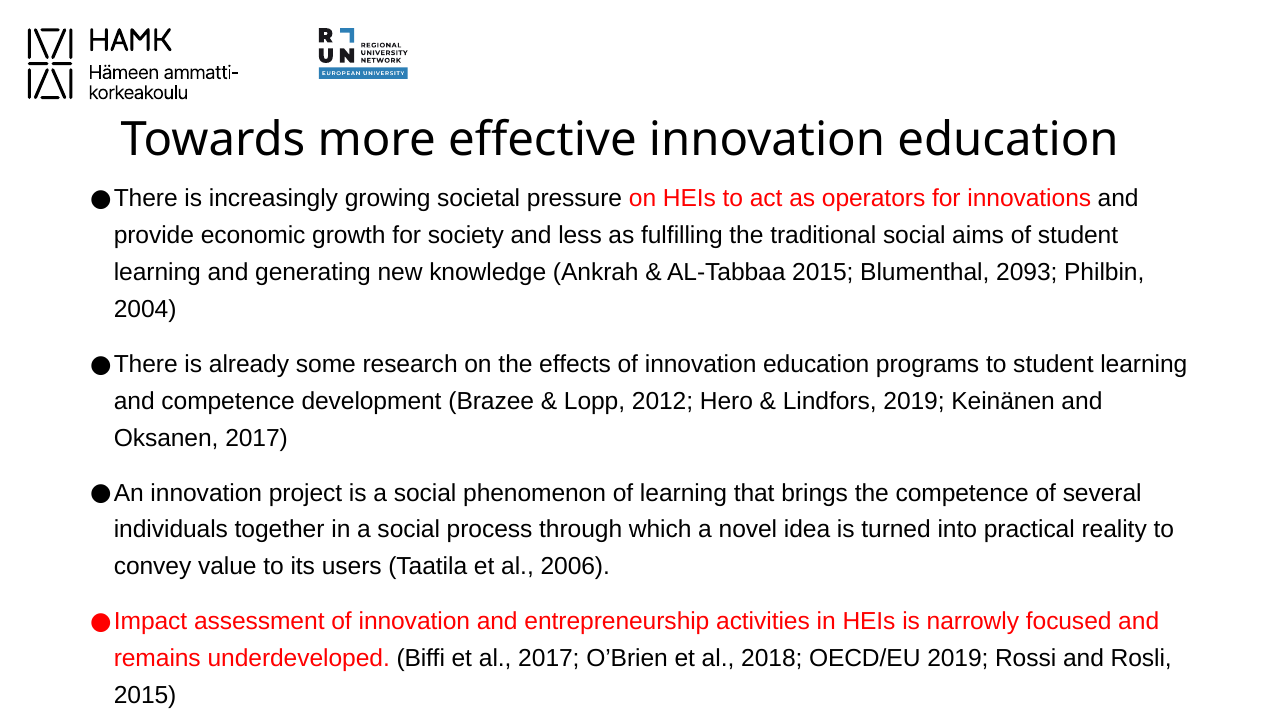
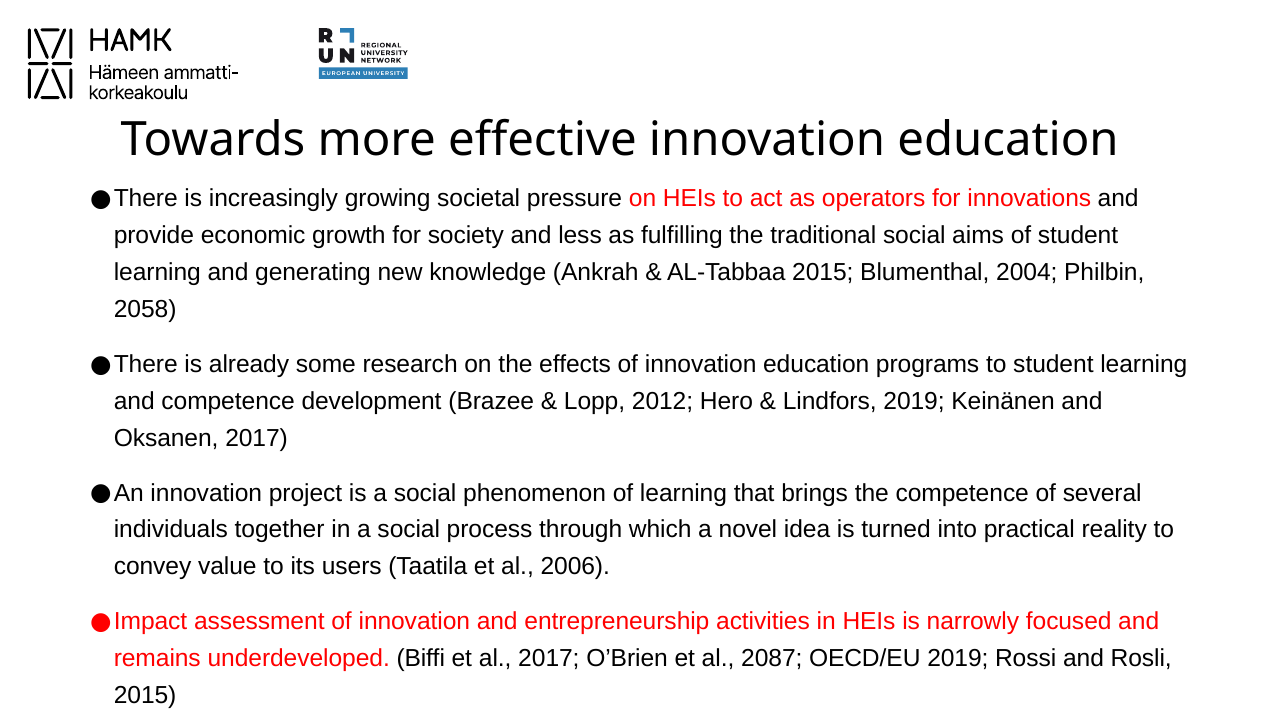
2093: 2093 -> 2004
2004: 2004 -> 2058
al 2018: 2018 -> 2087
